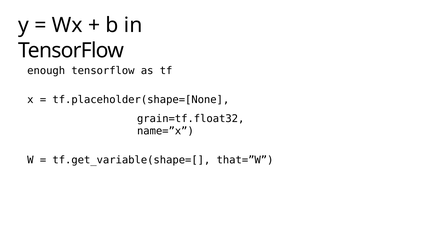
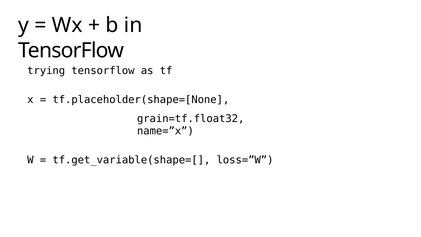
enough: enough -> trying
that=”W: that=”W -> loss=”W
